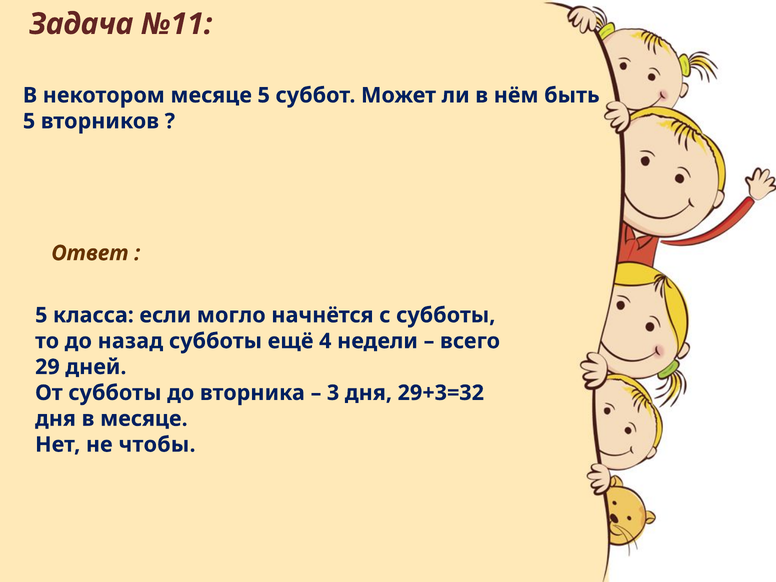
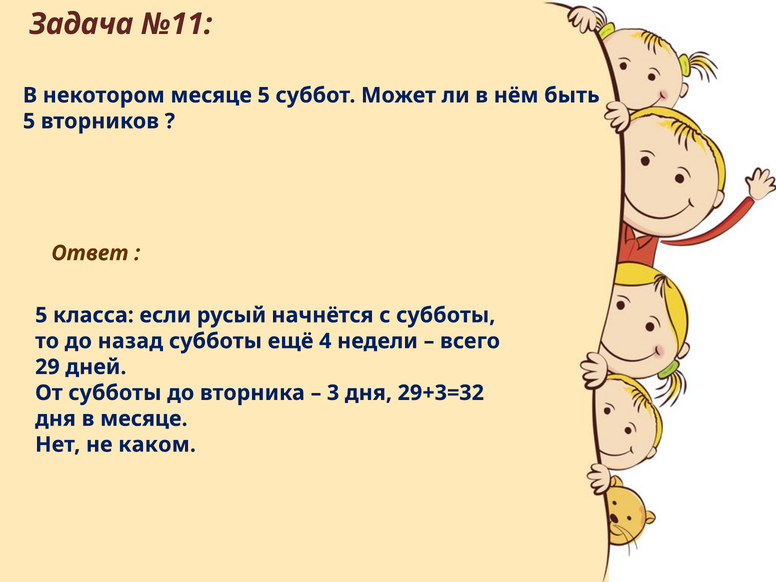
могло: могло -> русый
чтобы: чтобы -> каком
